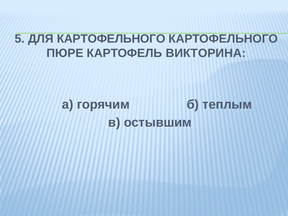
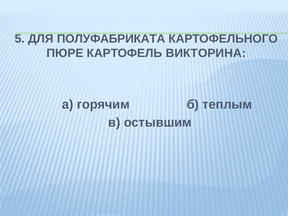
ДЛЯ КАРТОФЕЛЬНОГО: КАРТОФЕЛЬНОГО -> ПОЛУФАБРИКАТА
